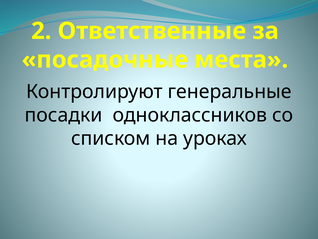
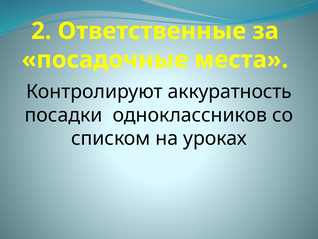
генеральные: генеральные -> аккуратность
